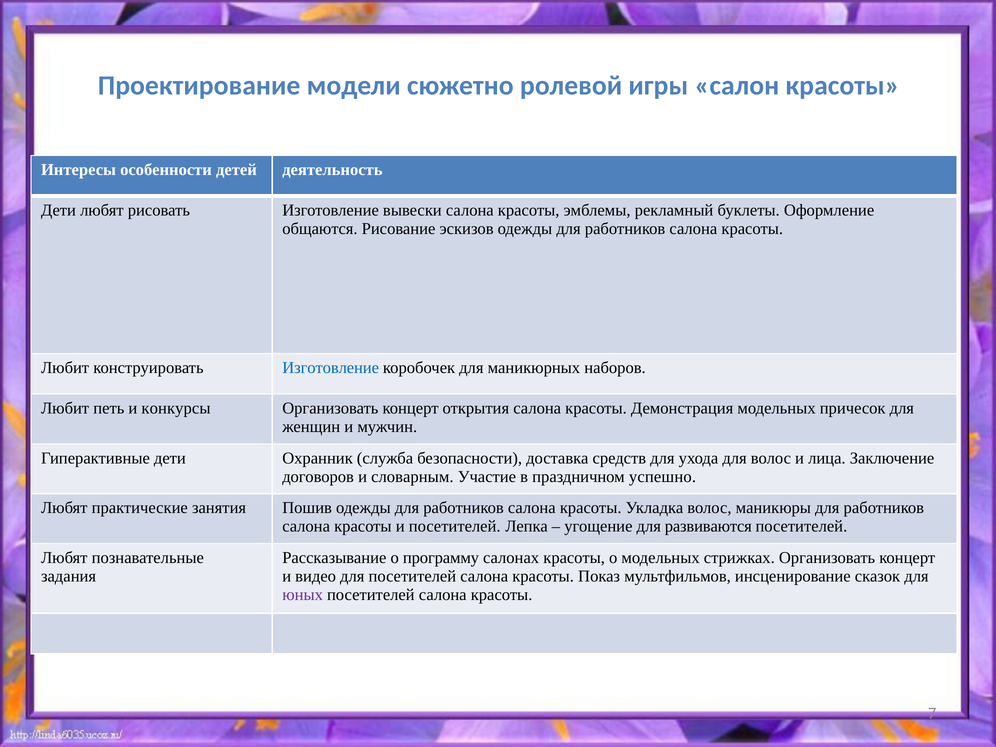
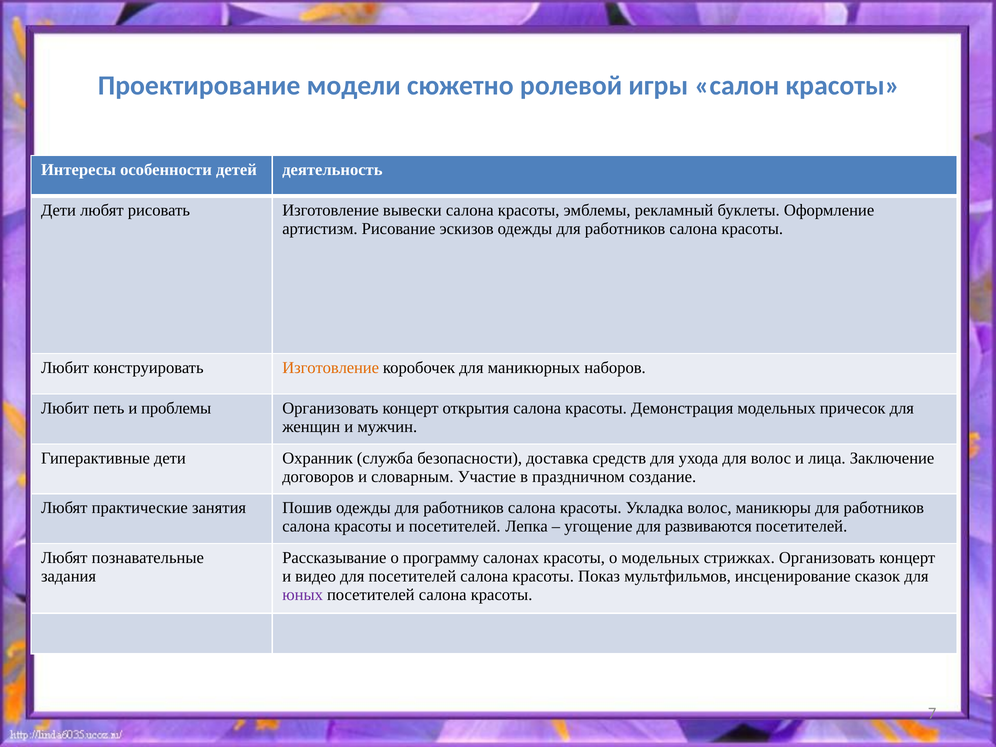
общаются: общаются -> артистизм
Изготовление at (331, 368) colour: blue -> orange
конкурсы: конкурсы -> проблемы
успешно: успешно -> создание
